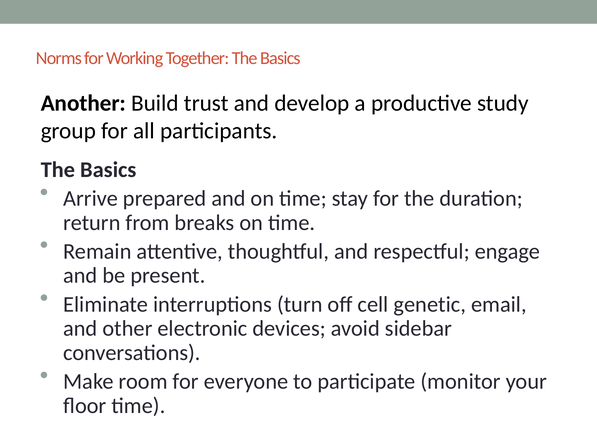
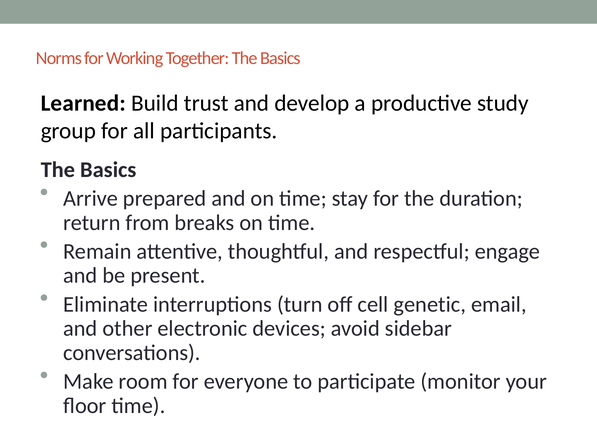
Another: Another -> Learned
